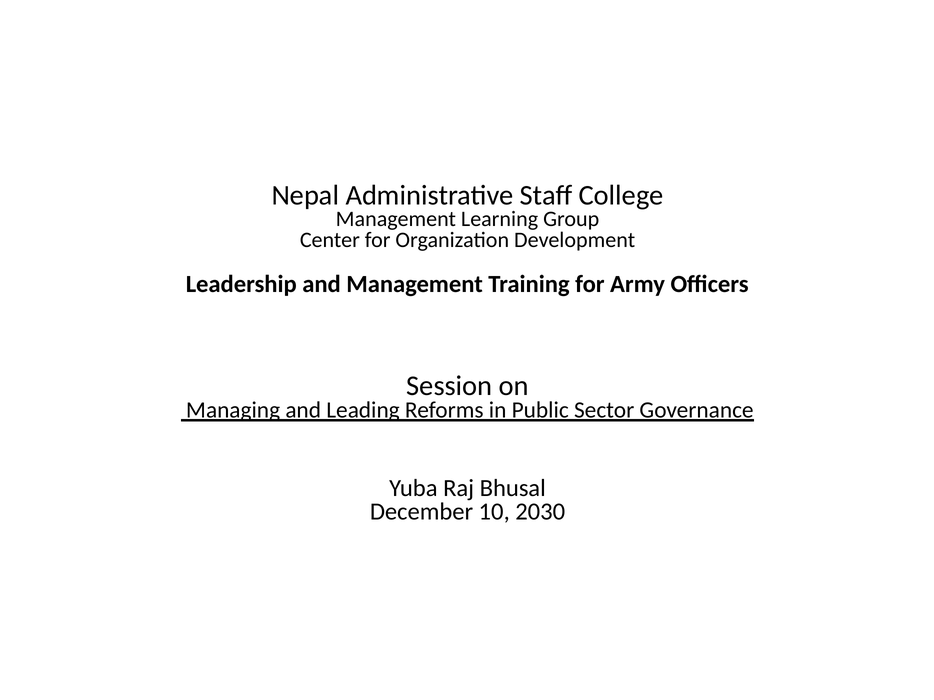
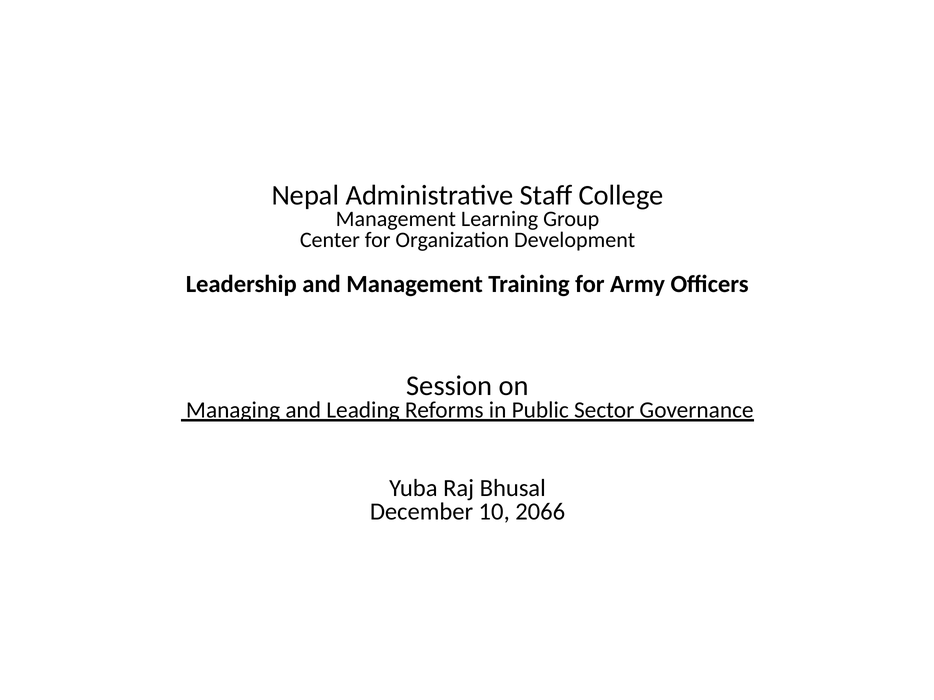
2030: 2030 -> 2066
